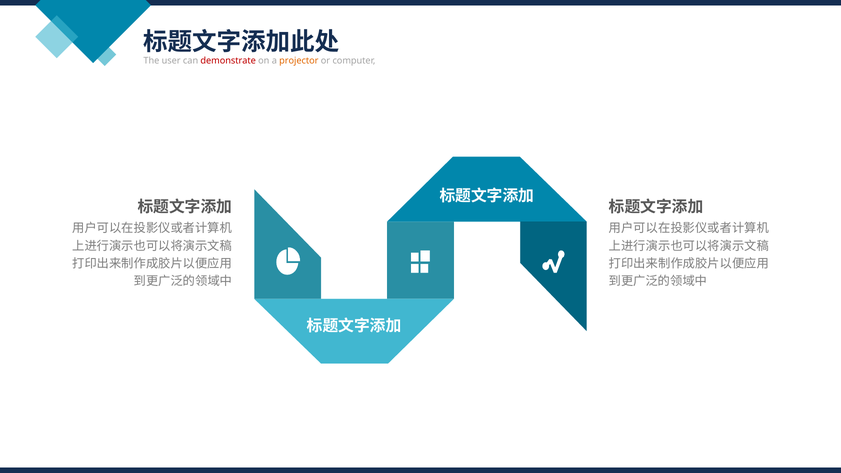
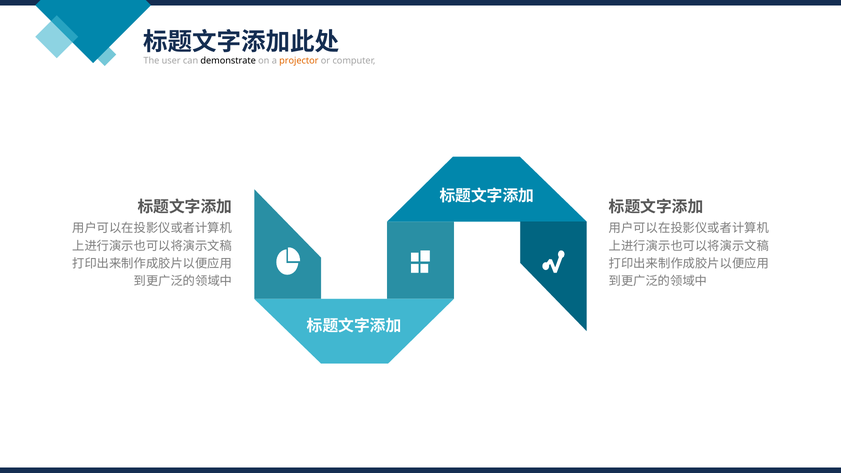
demonstrate colour: red -> black
